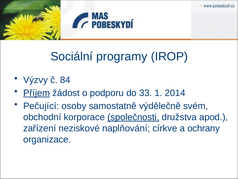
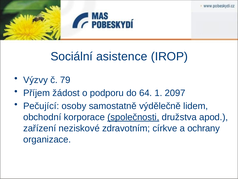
programy: programy -> asistence
84: 84 -> 79
Příjem underline: present -> none
33: 33 -> 64
2014: 2014 -> 2097
svém: svém -> lidem
naplňování: naplňování -> zdravotním
